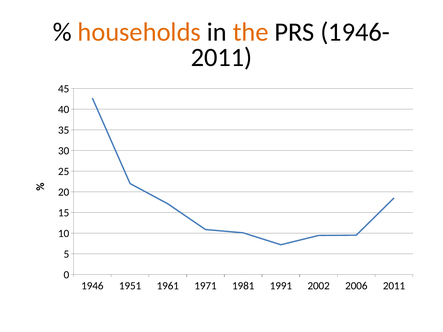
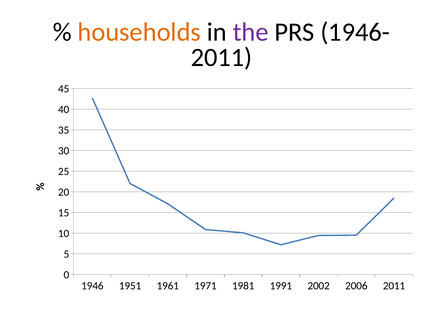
the colour: orange -> purple
